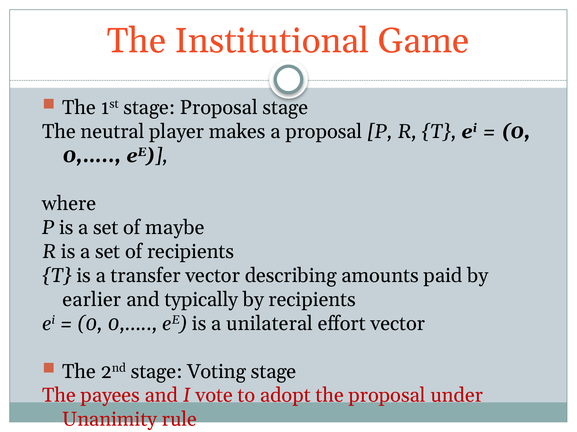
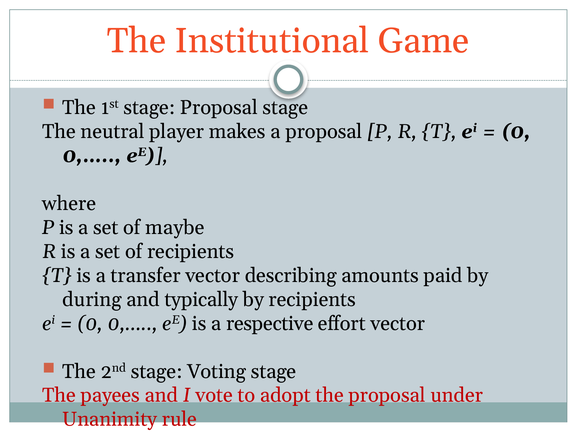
earlier: earlier -> during
unilateral: unilateral -> respective
